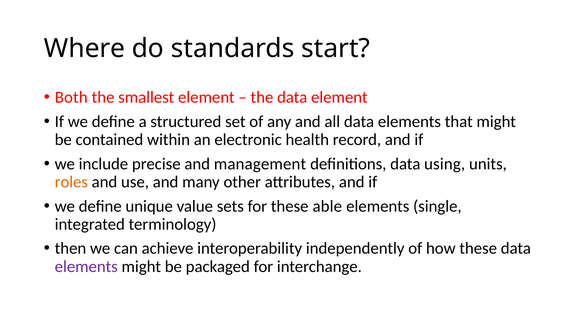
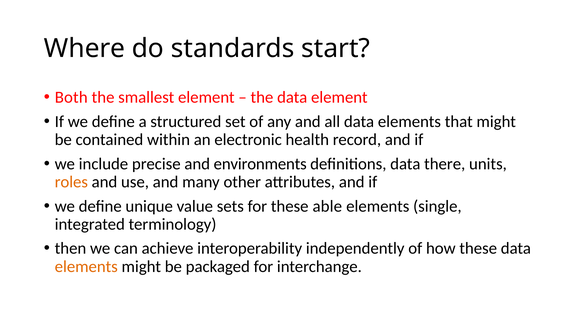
management: management -> environments
using: using -> there
elements at (86, 267) colour: purple -> orange
